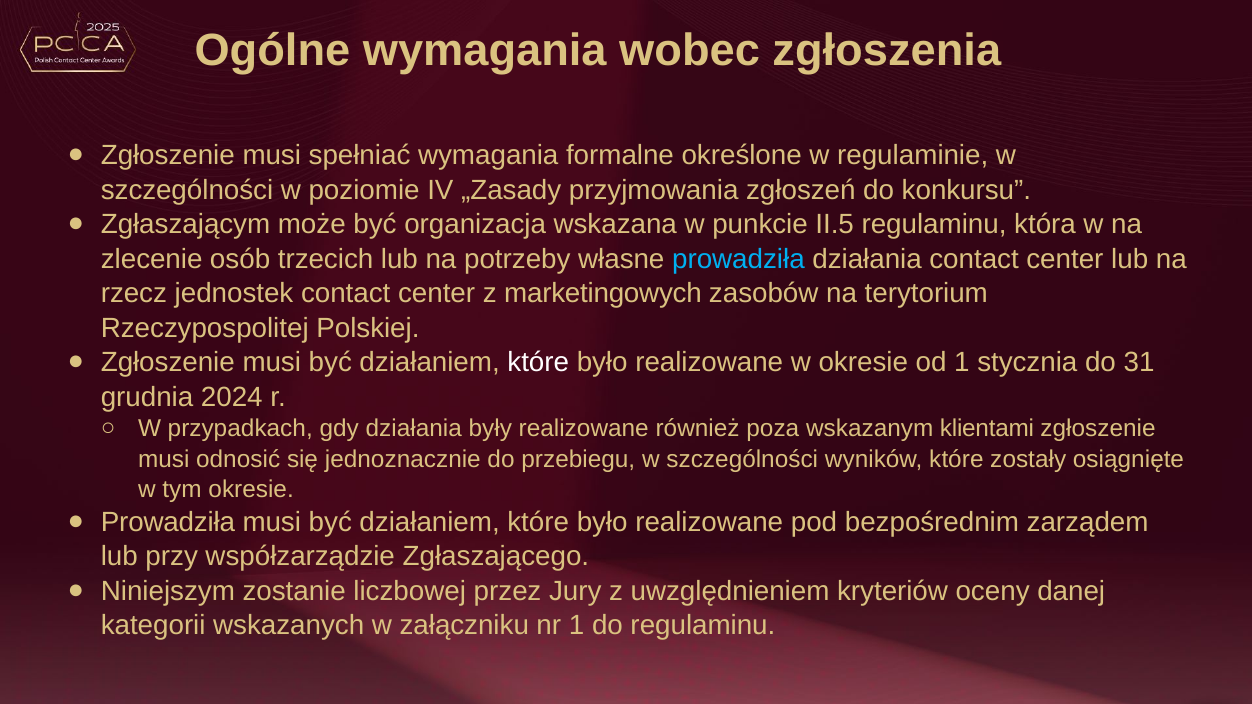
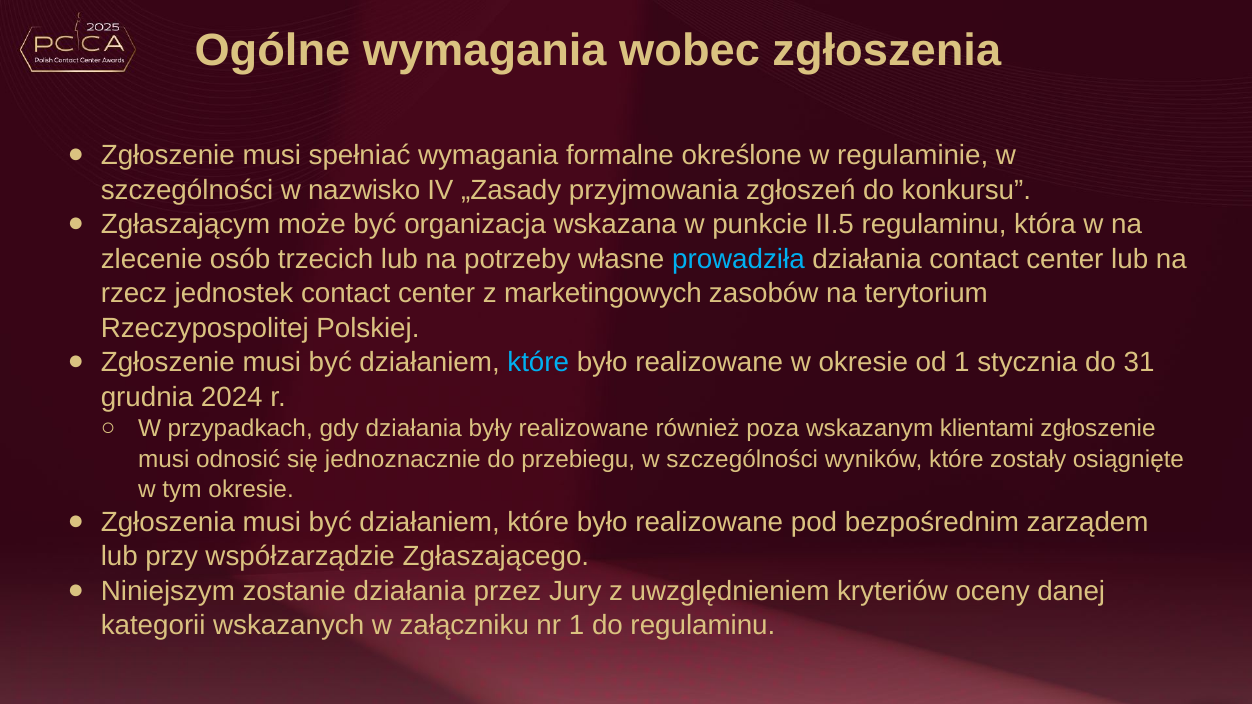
poziomie: poziomie -> nazwisko
które at (538, 363) colour: white -> light blue
Prowadziła at (168, 522): Prowadziła -> Zgłoszenia
zostanie liczbowej: liczbowej -> działania
